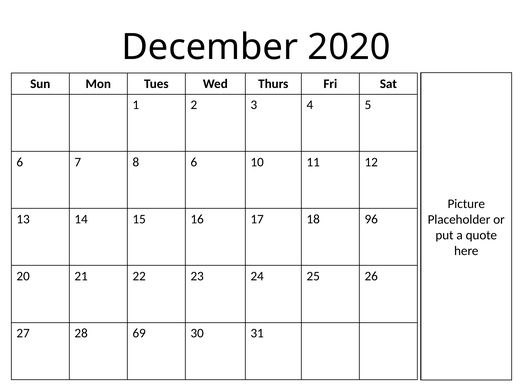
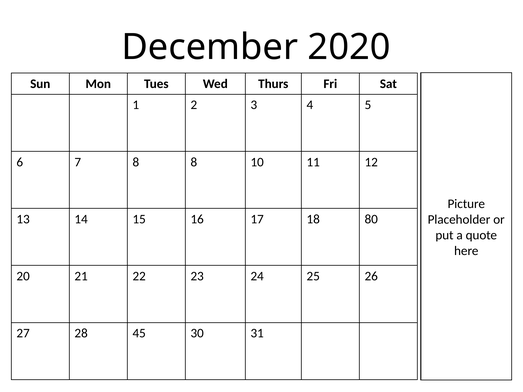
8 6: 6 -> 8
96: 96 -> 80
69: 69 -> 45
